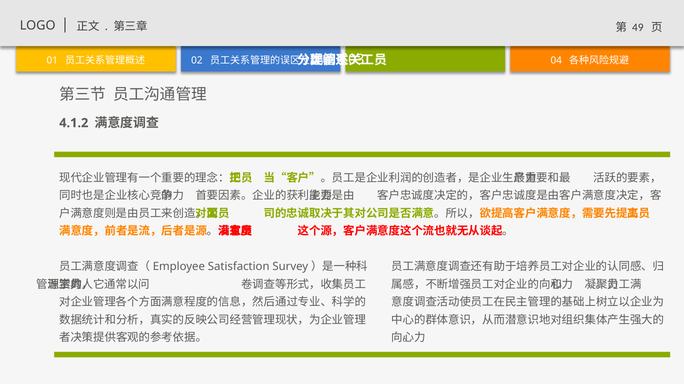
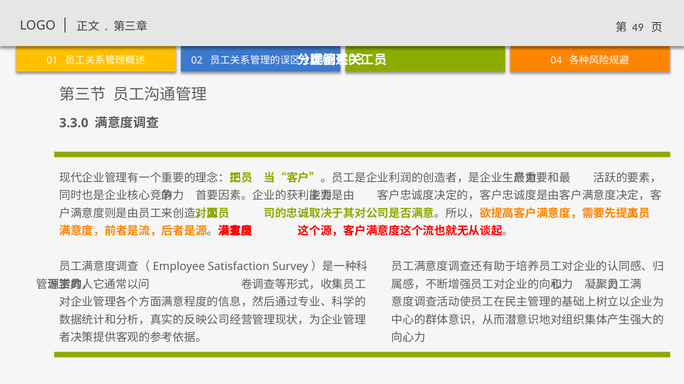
4.1.2: 4.1.2 -> 3.3.0
